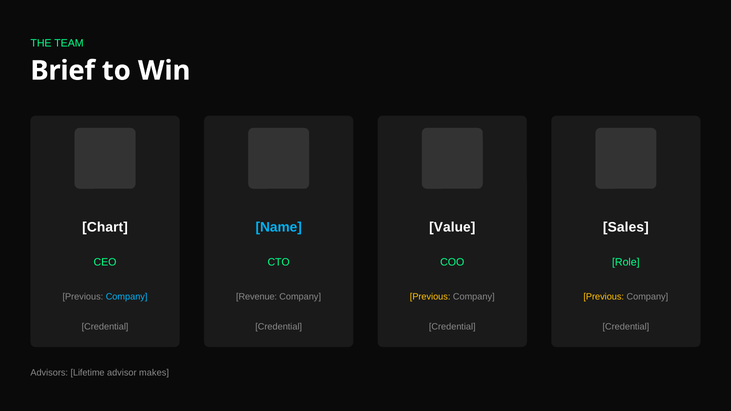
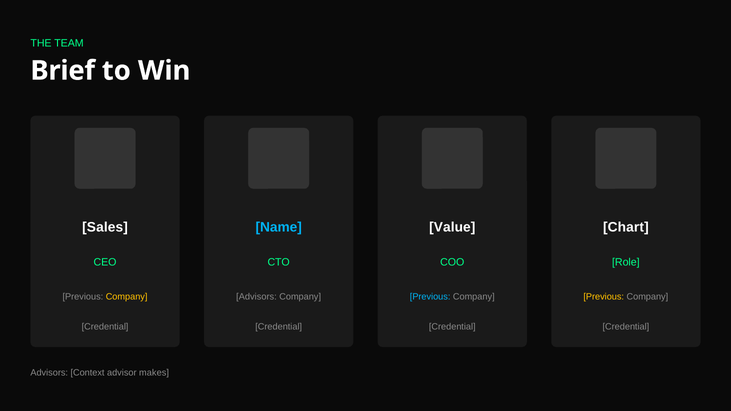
Chart: Chart -> Sales
Sales: Sales -> Chart
Company at (127, 297) colour: light blue -> yellow
Revenue at (257, 297): Revenue -> Advisors
Previous at (430, 297) colour: yellow -> light blue
Lifetime: Lifetime -> Context
